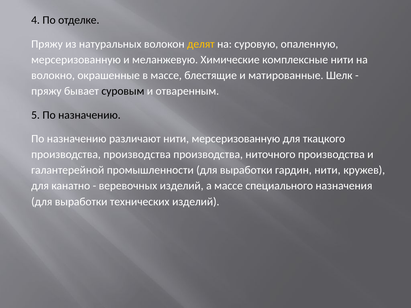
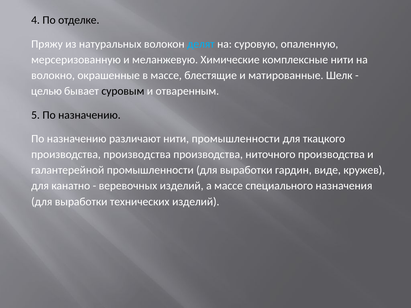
делят colour: yellow -> light blue
пряжу at (46, 91): пряжу -> целью
нити мерсеризованную: мерсеризованную -> промышленности
гардин нити: нити -> виде
